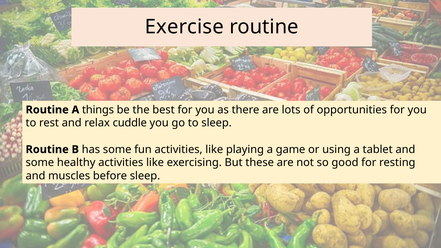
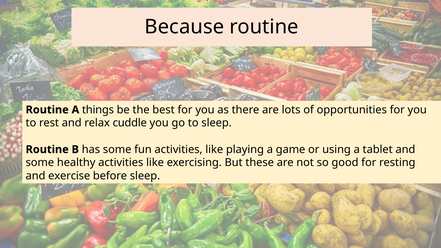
Exercise: Exercise -> Because
muscles: muscles -> exercise
